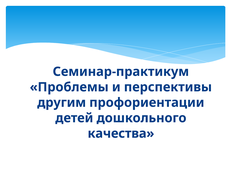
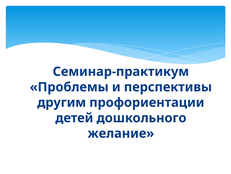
качества: качества -> желание
